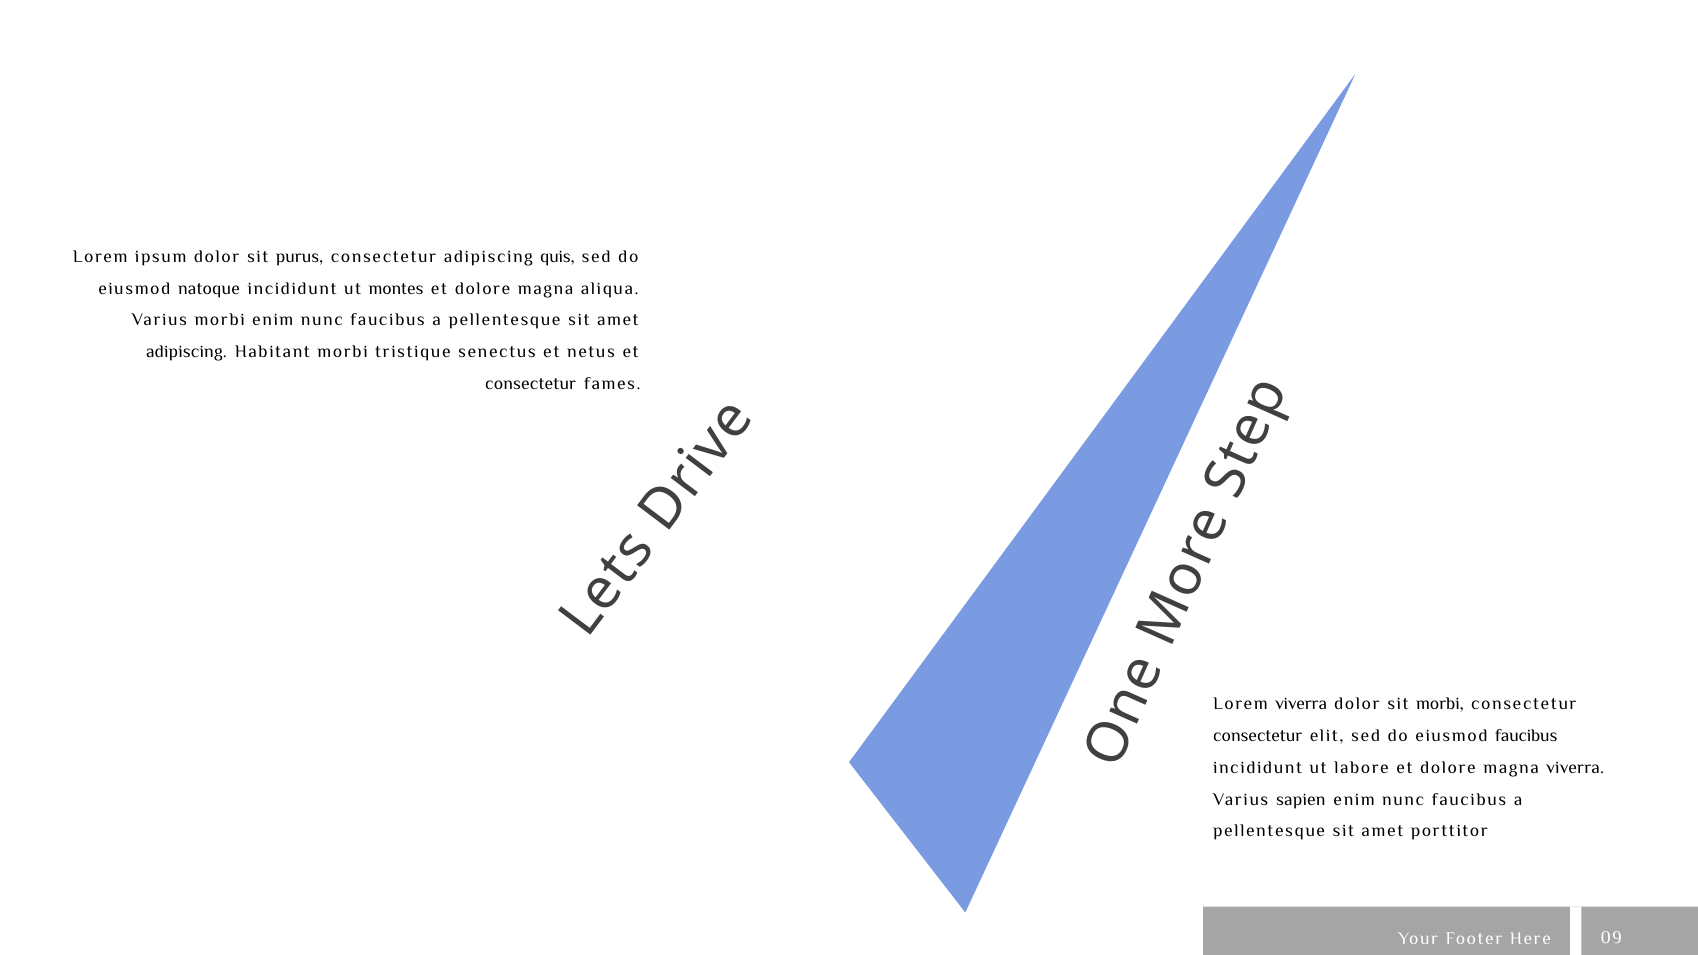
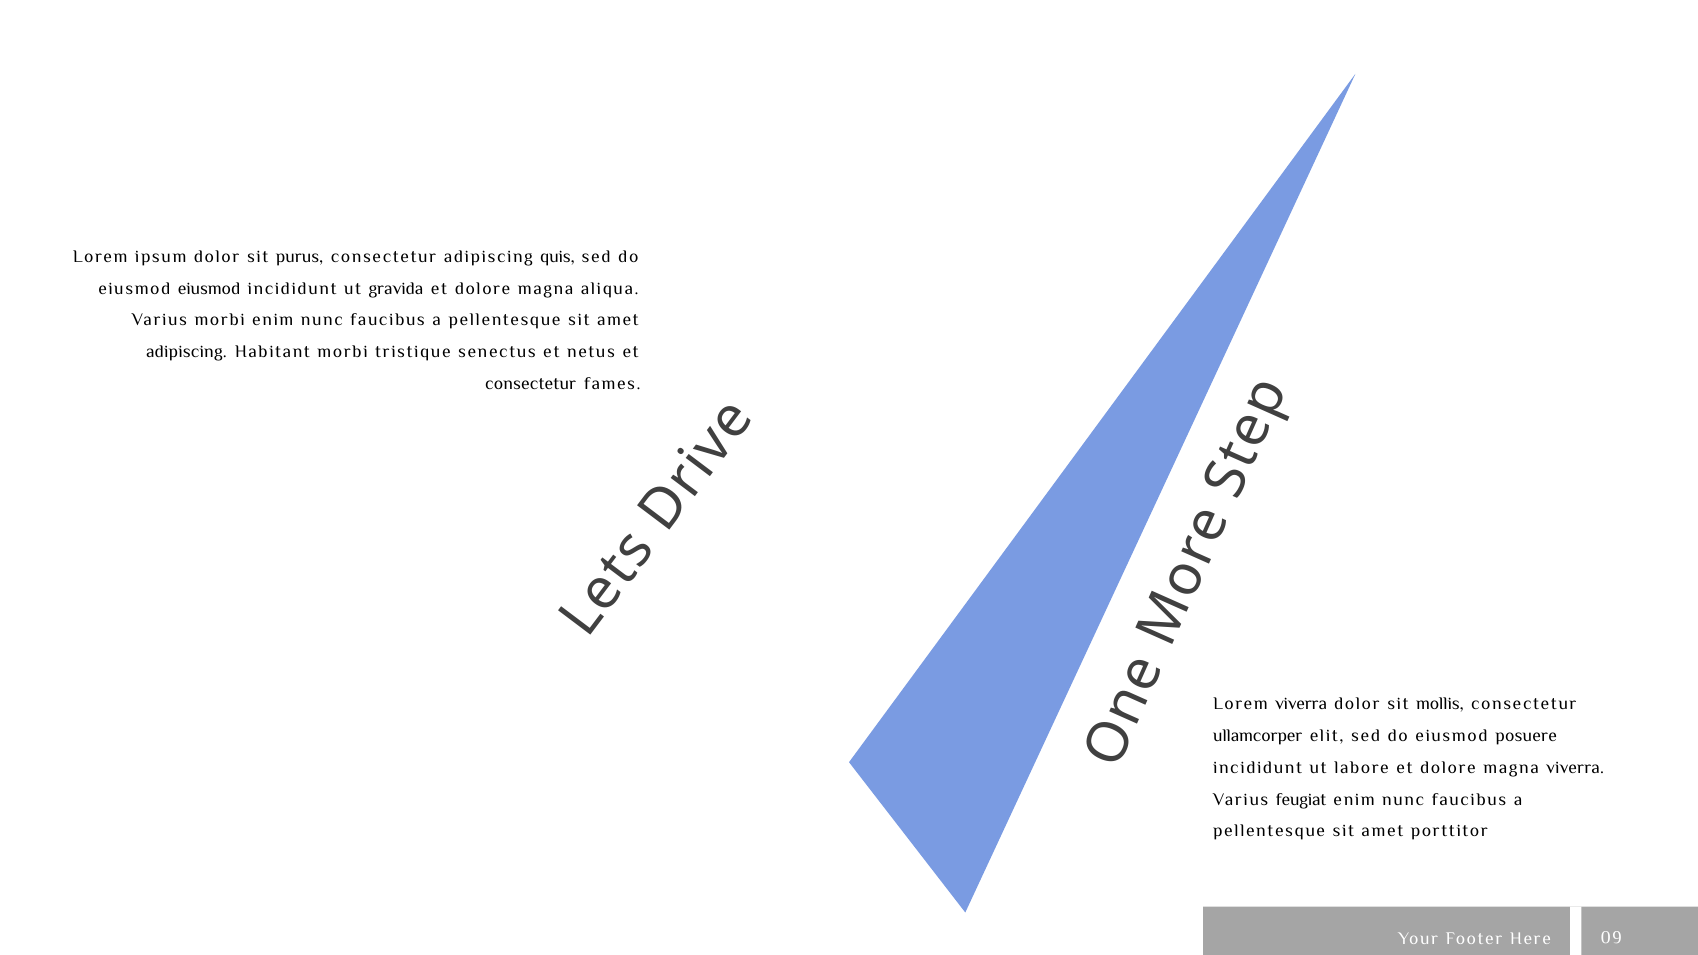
eiusmod natoque: natoque -> eiusmod
montes: montes -> gravida
sit morbi: morbi -> mollis
consectetur at (1258, 736): consectetur -> ullamcorper
eiusmod faucibus: faucibus -> posuere
sapien: sapien -> feugiat
